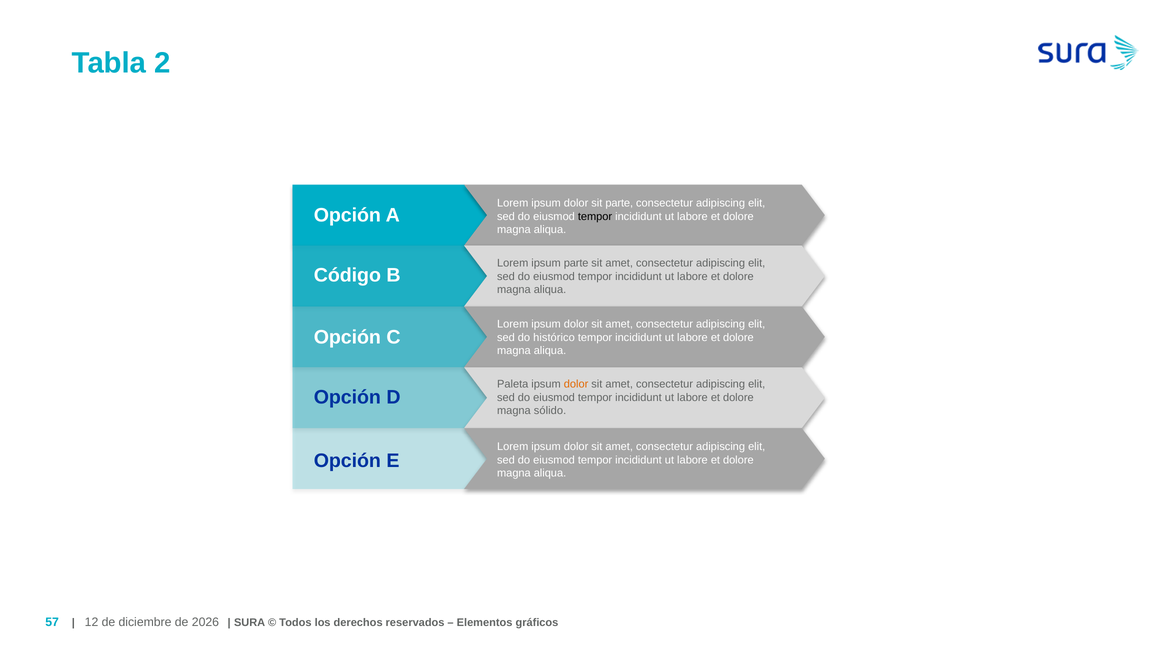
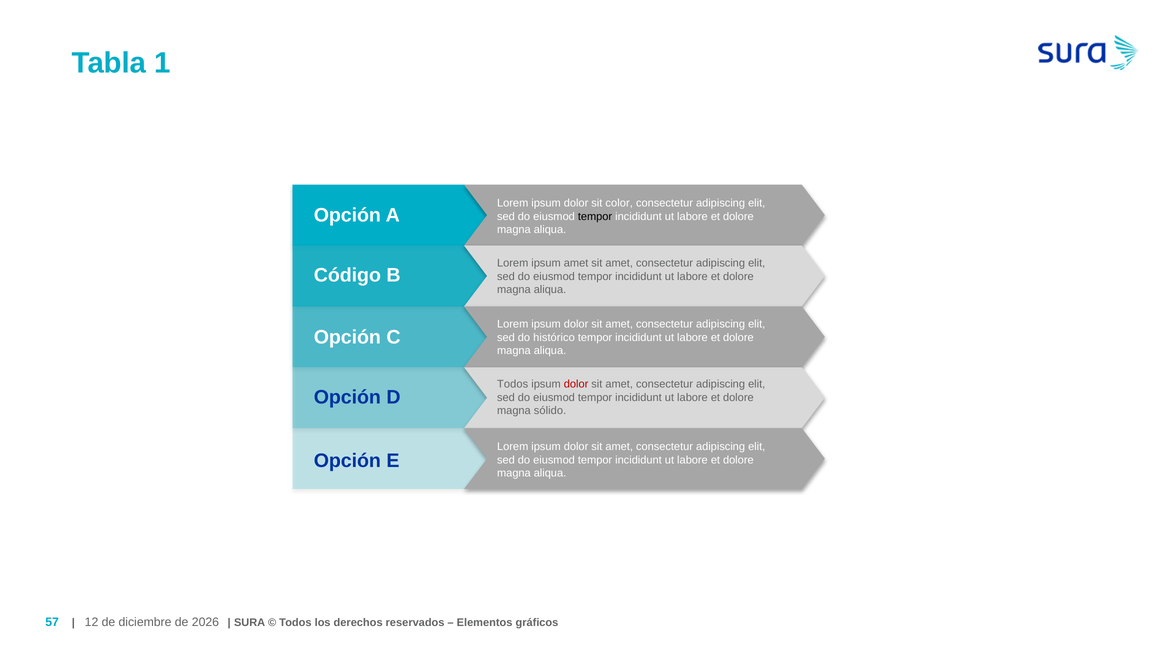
2: 2 -> 1
sit parte: parte -> color
ipsum parte: parte -> amet
Paleta at (513, 384): Paleta -> Todos
dolor at (576, 384) colour: orange -> red
